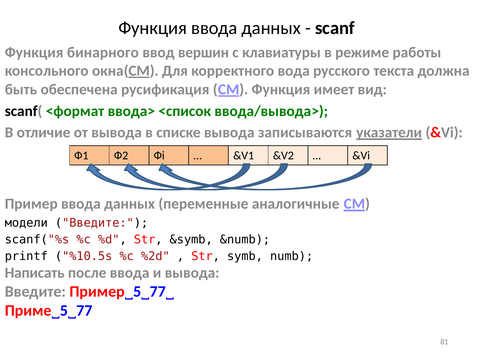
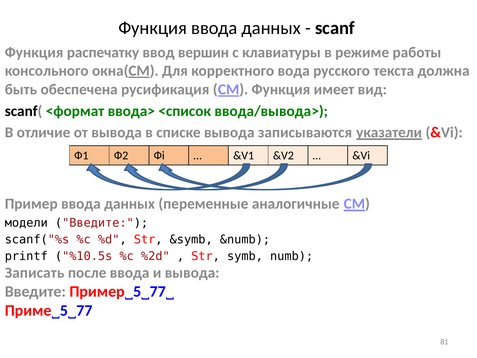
бинарного: бинарного -> распечатку
Написать: Написать -> Записать
